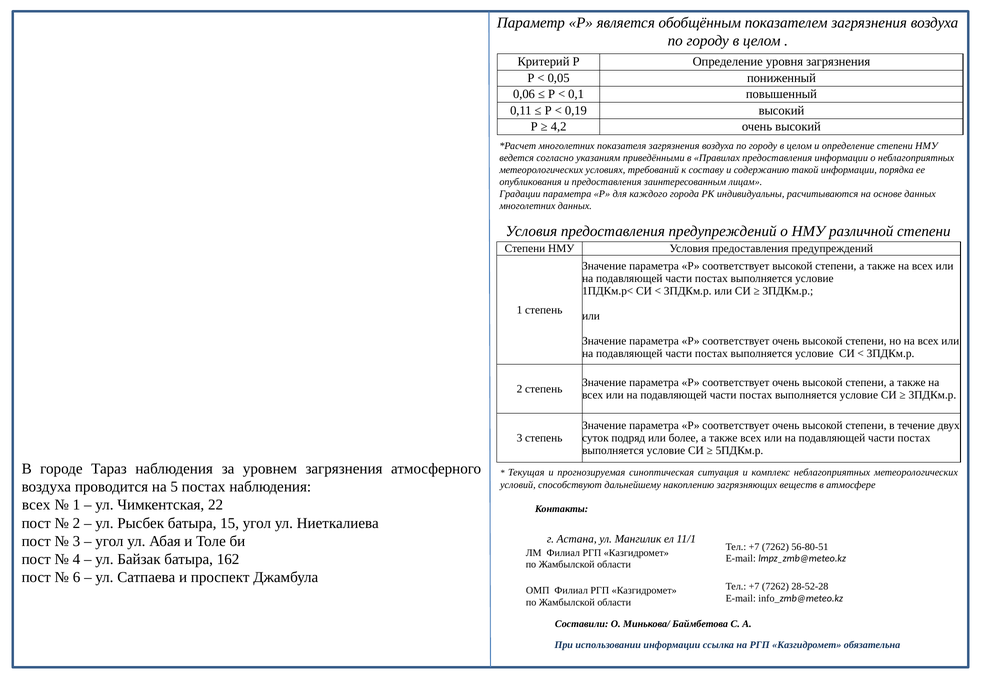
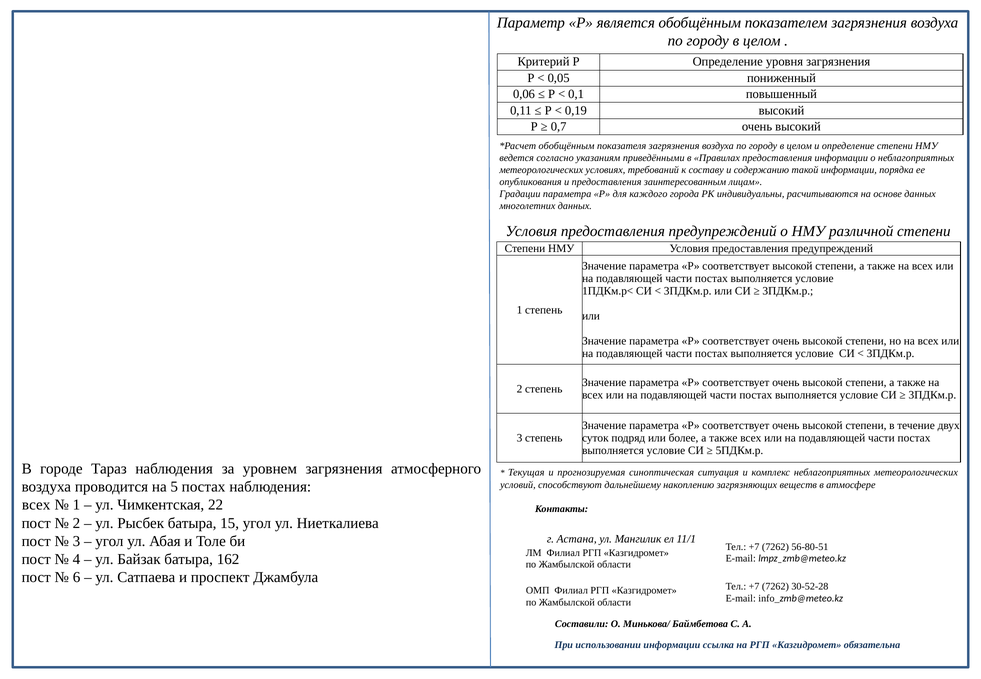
4,2: 4,2 -> 0,7
многолетних at (567, 146): многолетних -> обобщённым
28-52-28: 28-52-28 -> 30-52-28
